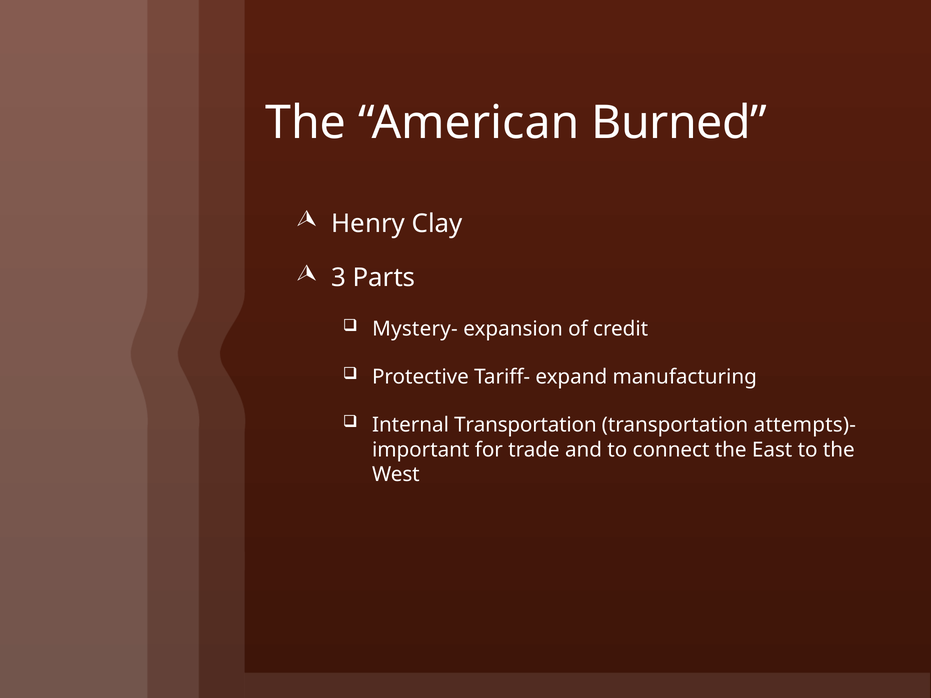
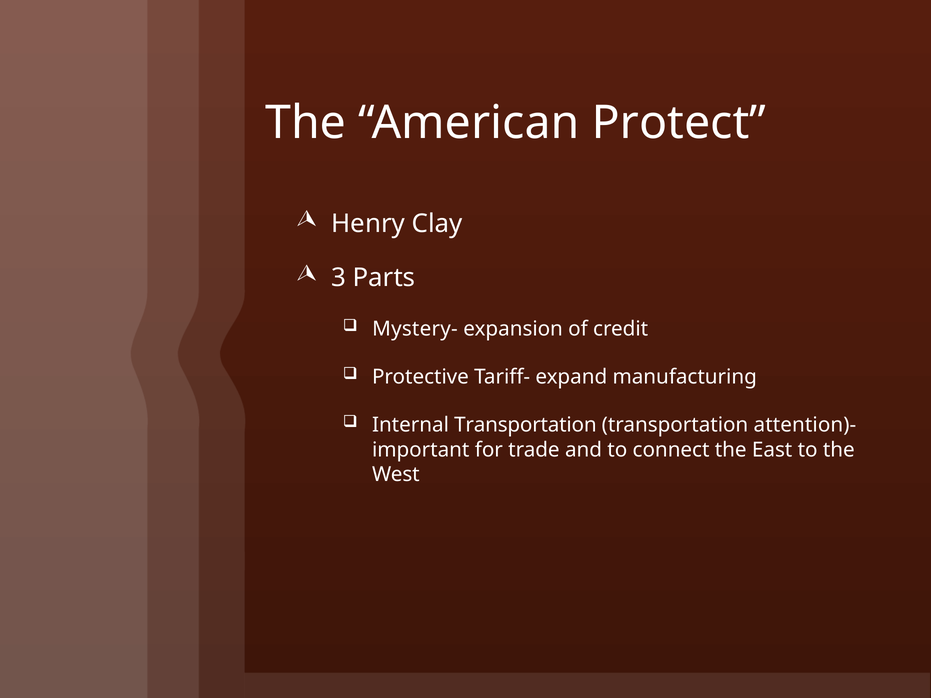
Burned: Burned -> Protect
attempts)-: attempts)- -> attention)-
